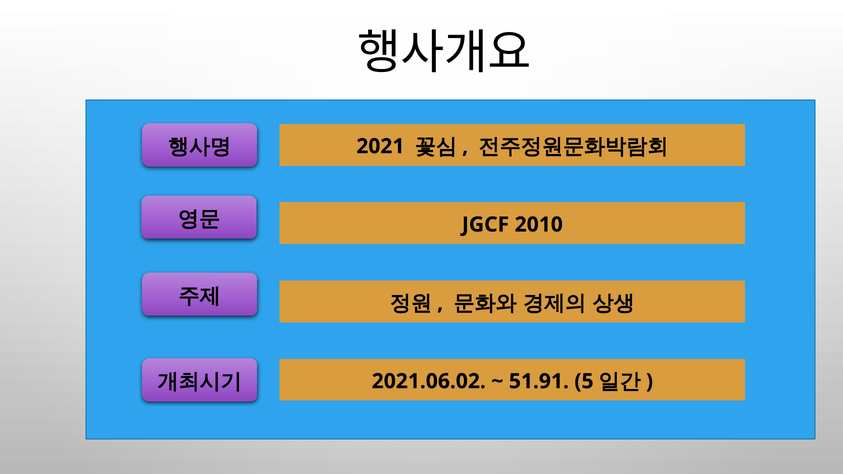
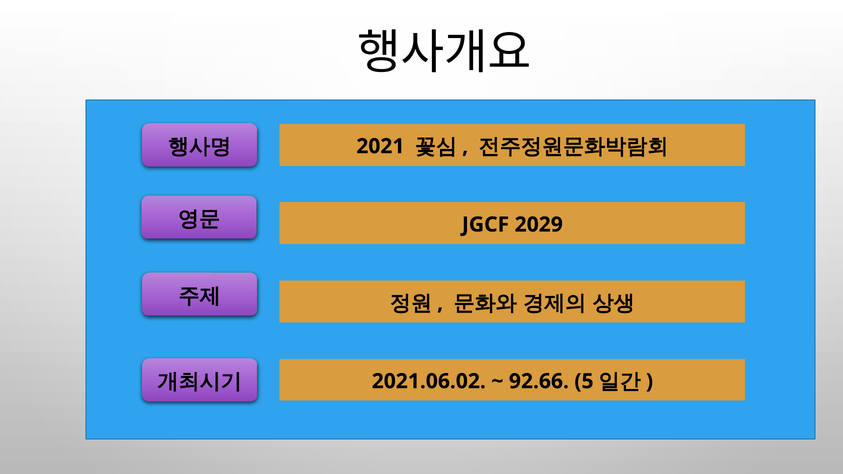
2010: 2010 -> 2029
51.91: 51.91 -> 92.66
